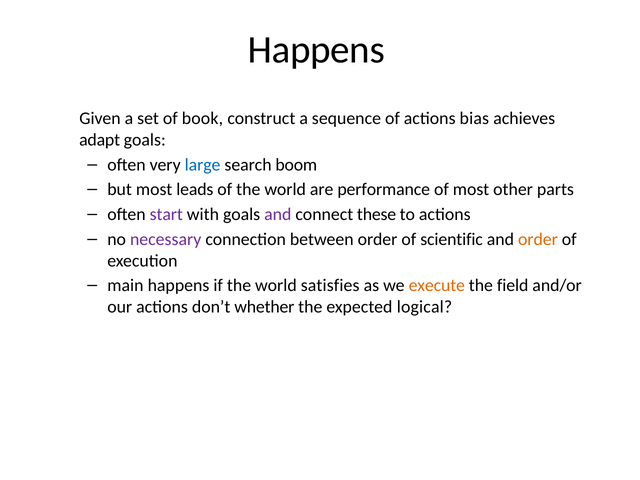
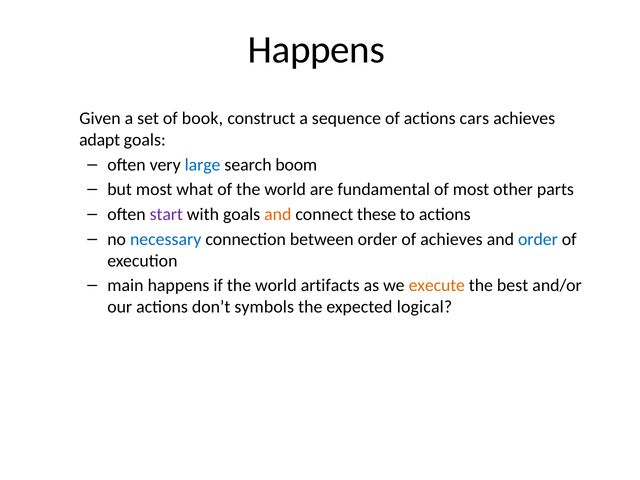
bias: bias -> cars
leads: leads -> what
performance: performance -> fundamental
and at (278, 214) colour: purple -> orange
necessary colour: purple -> blue
of scientific: scientific -> achieves
order at (538, 239) colour: orange -> blue
satisfies: satisfies -> artifacts
field: field -> best
whether: whether -> symbols
